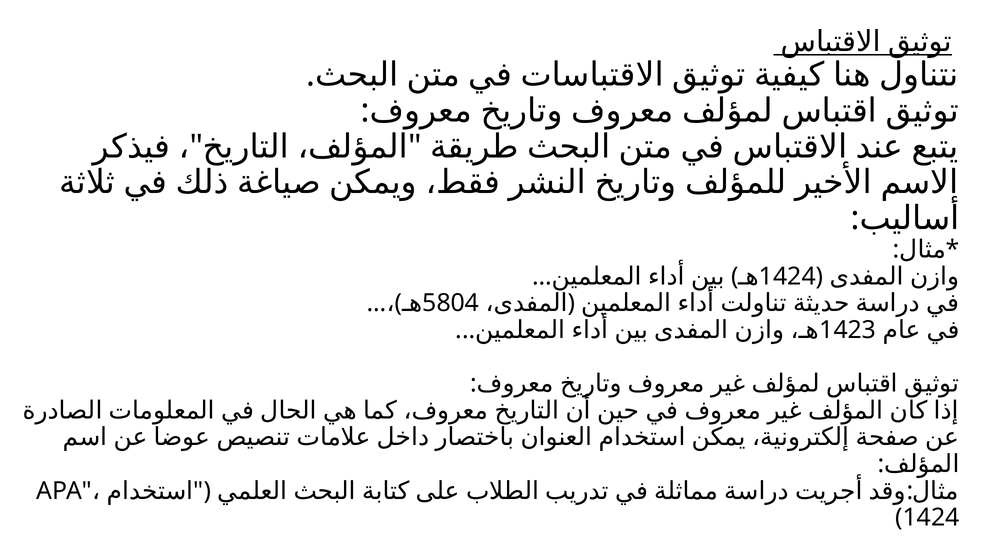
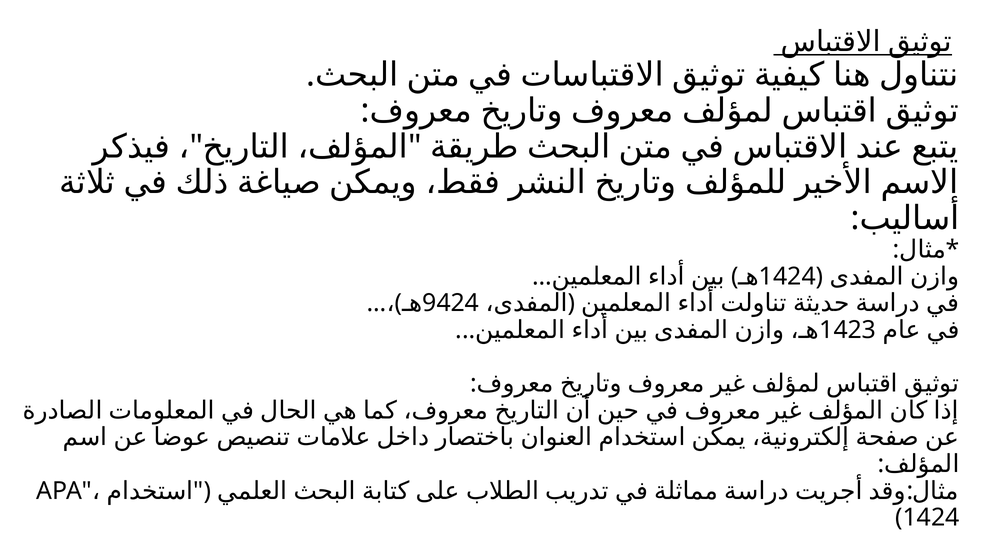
5804: 5804 -> 9424
